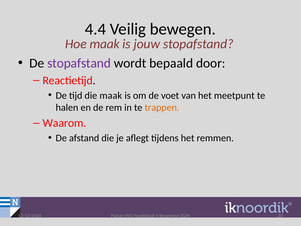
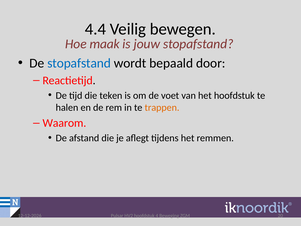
stopafstand at (79, 63) colour: purple -> blue
die maak: maak -> teken
het meetpunt: meetpunt -> hoofdstuk
